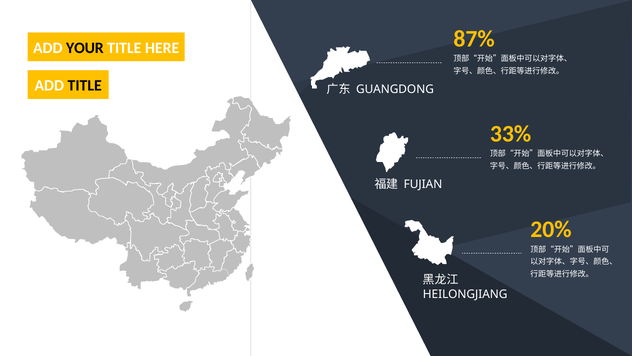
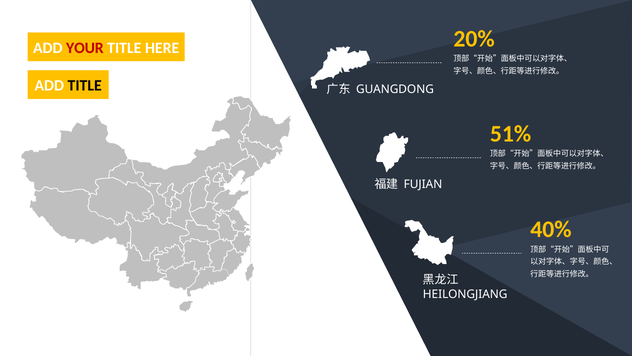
87%: 87% -> 20%
YOUR colour: black -> red
33%: 33% -> 51%
20%: 20% -> 40%
